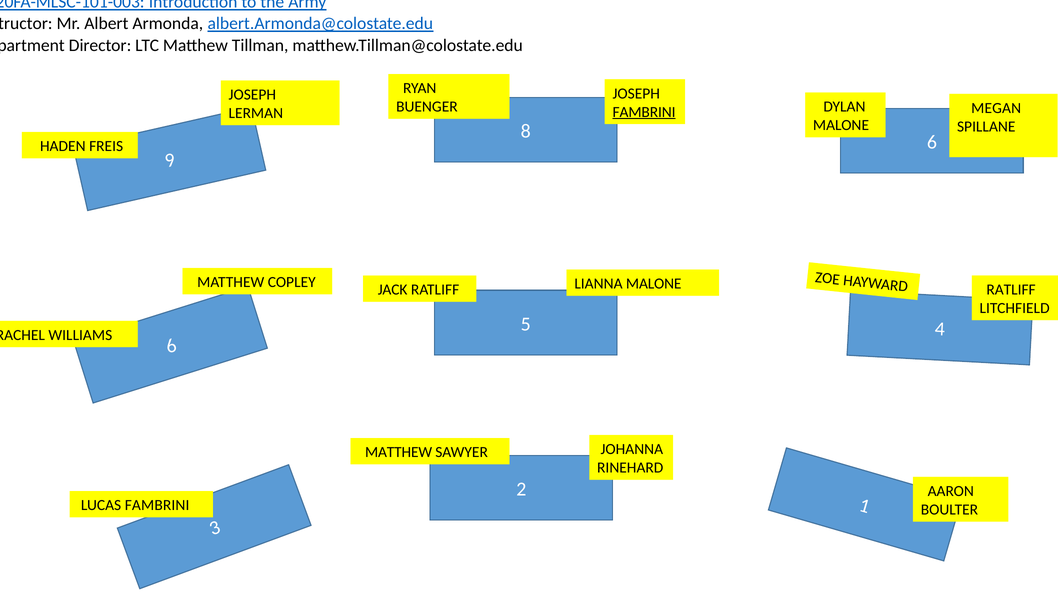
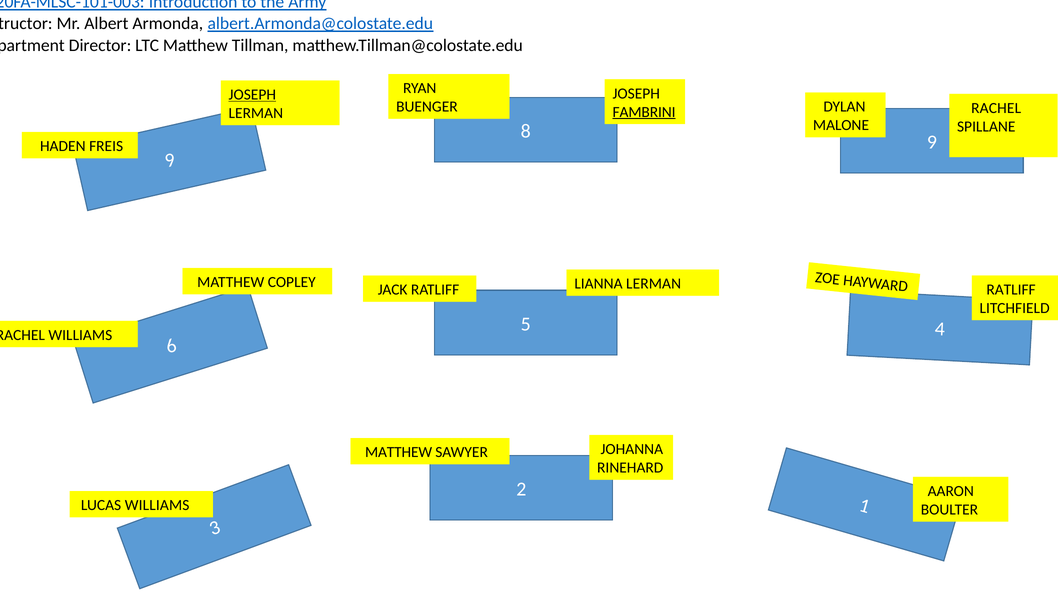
JOSEPH at (252, 95) underline: none -> present
MEGAN at (996, 108): MEGAN -> RACHEL
FREIS 6: 6 -> 9
LIANNA MALONE: MALONE -> LERMAN
LUCAS FAMBRINI: FAMBRINI -> WILLIAMS
